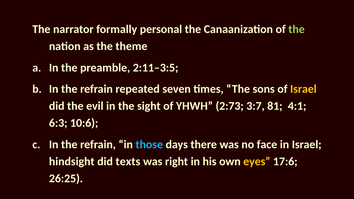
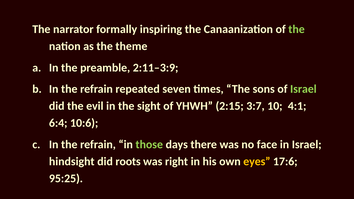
personal: personal -> inspiring
2:11–3:5: 2:11–3:5 -> 2:11–3:9
Israel at (303, 89) colour: yellow -> light green
2:73: 2:73 -> 2:15
81: 81 -> 10
6:3: 6:3 -> 6:4
those colour: light blue -> light green
texts: texts -> roots
26:25: 26:25 -> 95:25
